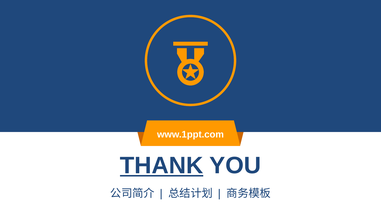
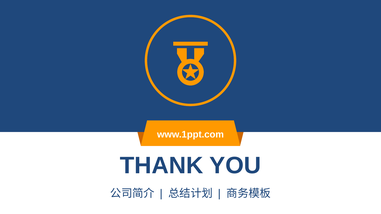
THANK underline: present -> none
